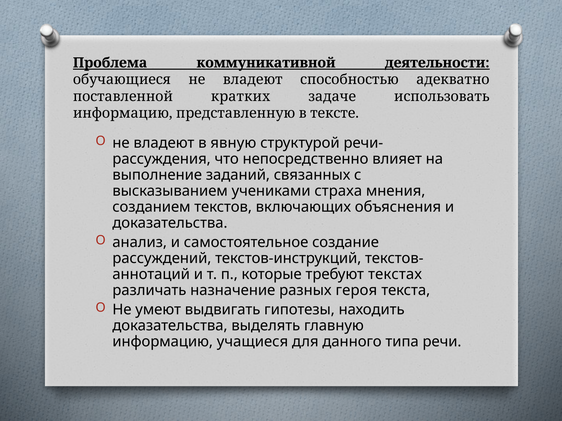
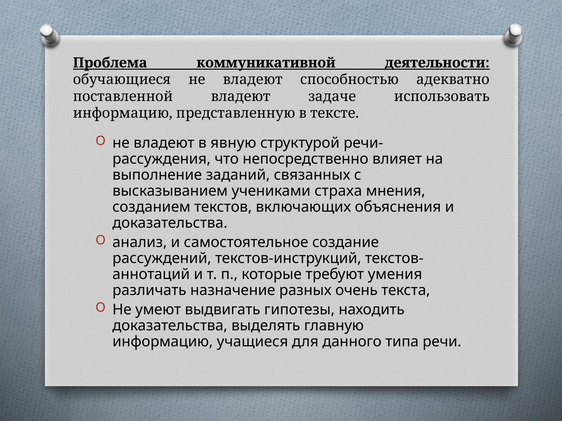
поставленной кратких: кратких -> владеют
текстах: текстах -> умения
героя: героя -> очень
